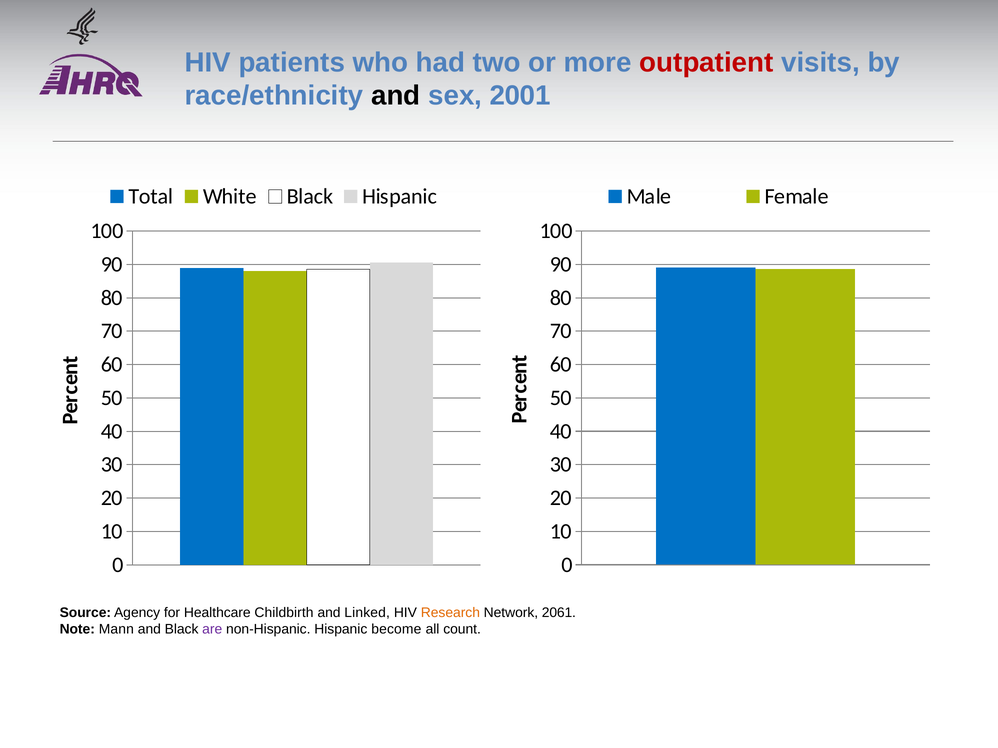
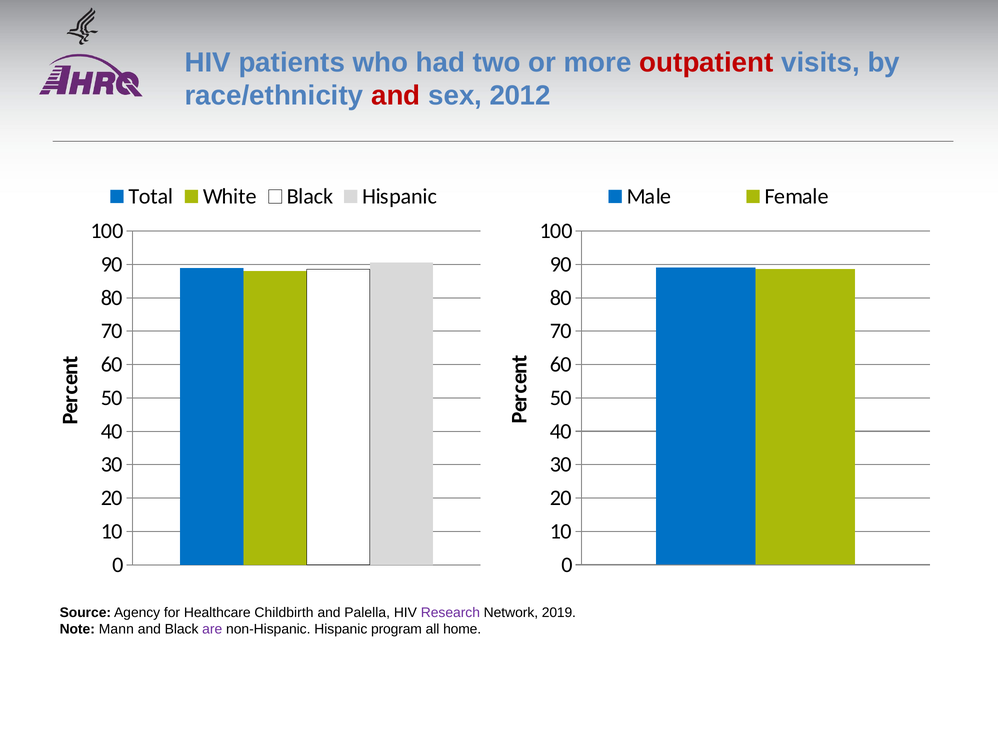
and at (396, 96) colour: black -> red
2001: 2001 -> 2012
Linked: Linked -> Palella
Research colour: orange -> purple
2061: 2061 -> 2019
become: become -> program
count: count -> home
